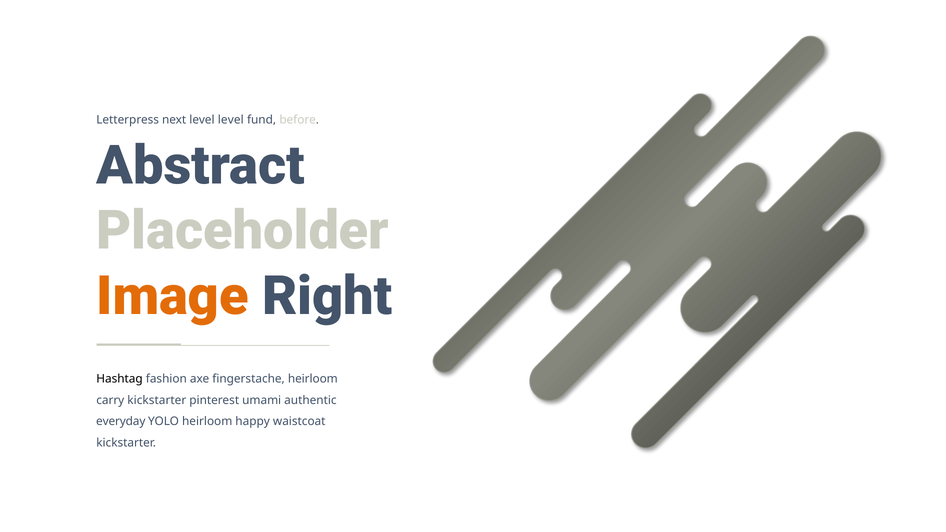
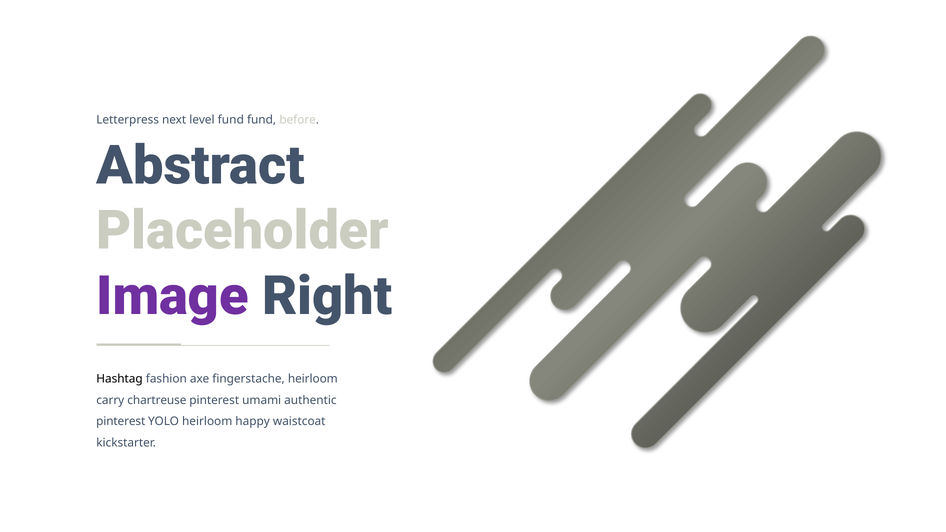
level level: level -> fund
Image colour: orange -> purple
carry kickstarter: kickstarter -> chartreuse
everyday at (121, 422): everyday -> pinterest
